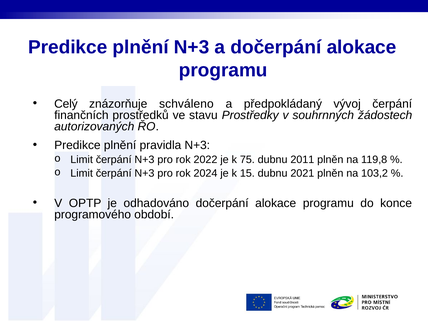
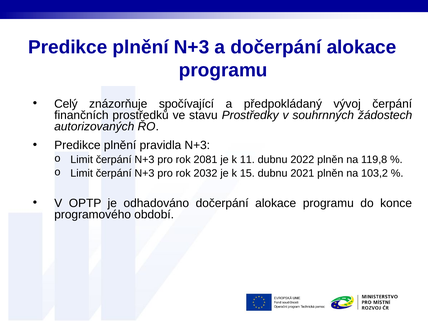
schváleno: schváleno -> spočívající
2022: 2022 -> 2081
75: 75 -> 11
2011: 2011 -> 2022
2024: 2024 -> 2032
